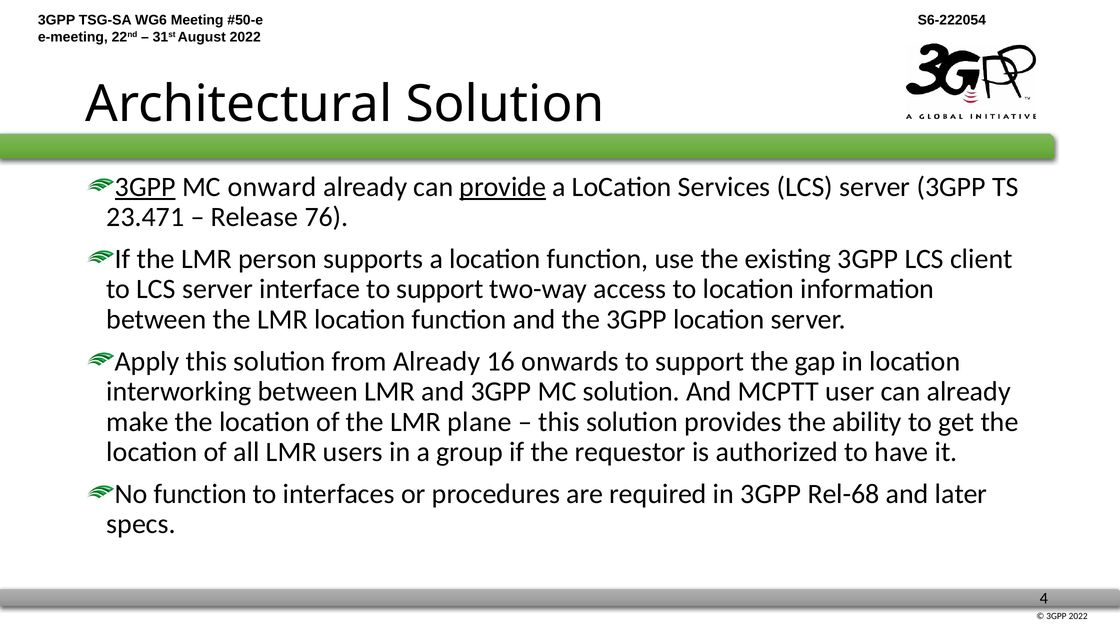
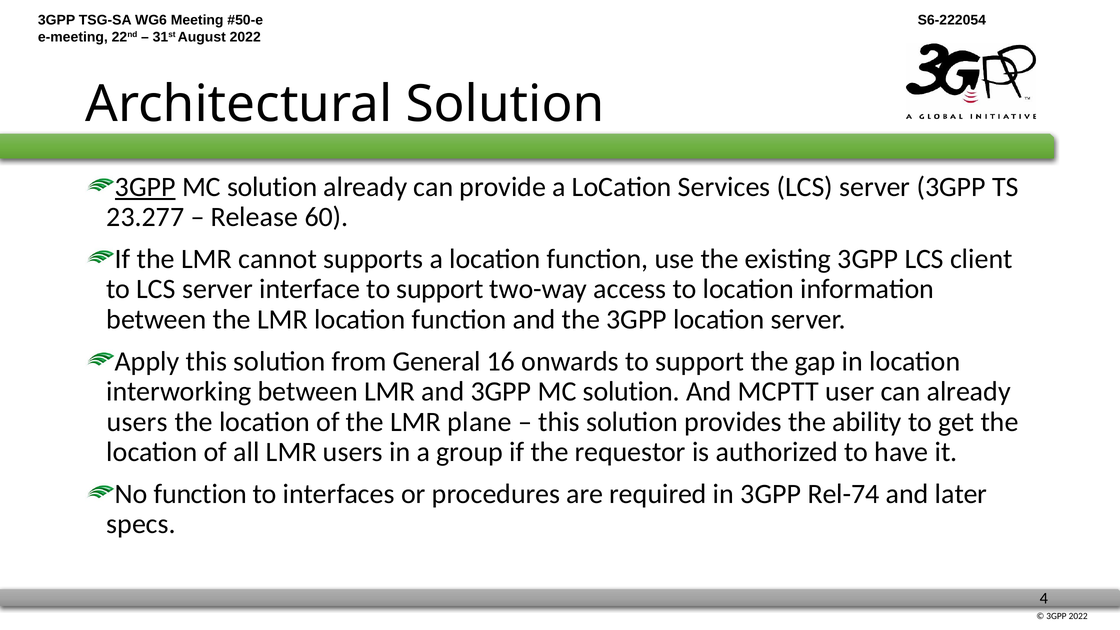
onward at (272, 187): onward -> solution
provide underline: present -> none
23.471: 23.471 -> 23.277
76: 76 -> 60
person: person -> cannot
from Already: Already -> General
make at (137, 422): make -> users
Rel-68: Rel-68 -> Rel-74
